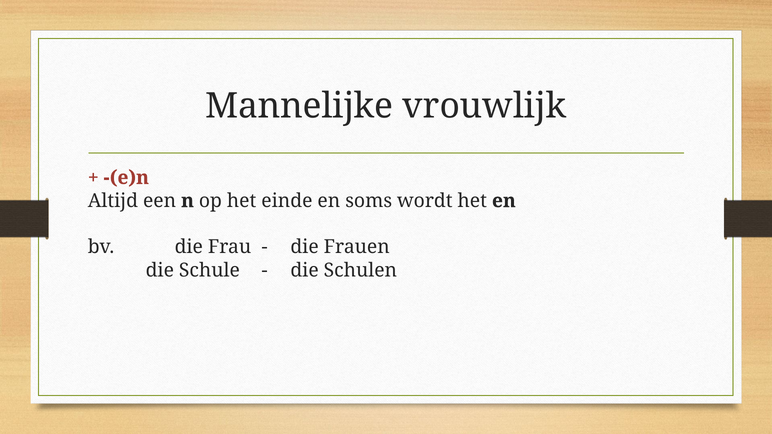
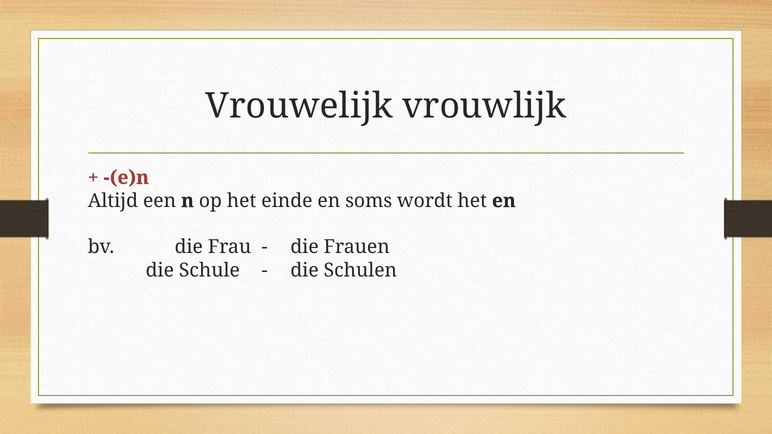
Mannelijke: Mannelijke -> Vrouwelijk
